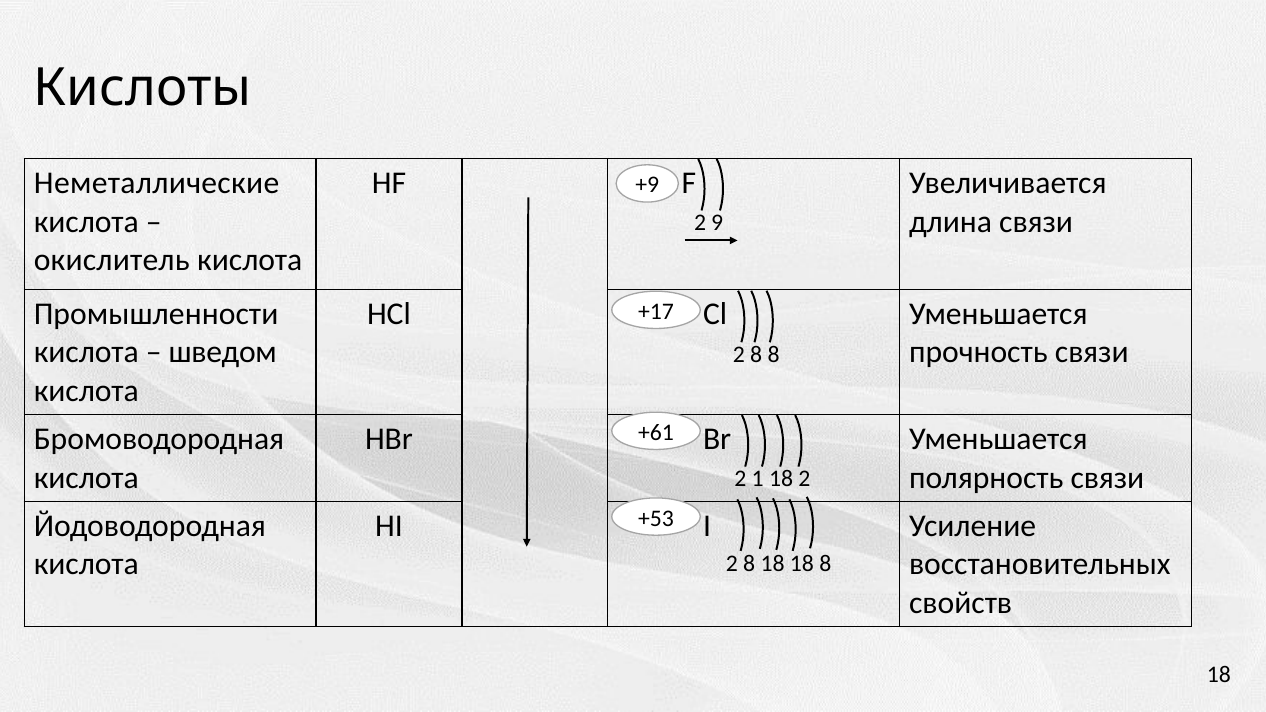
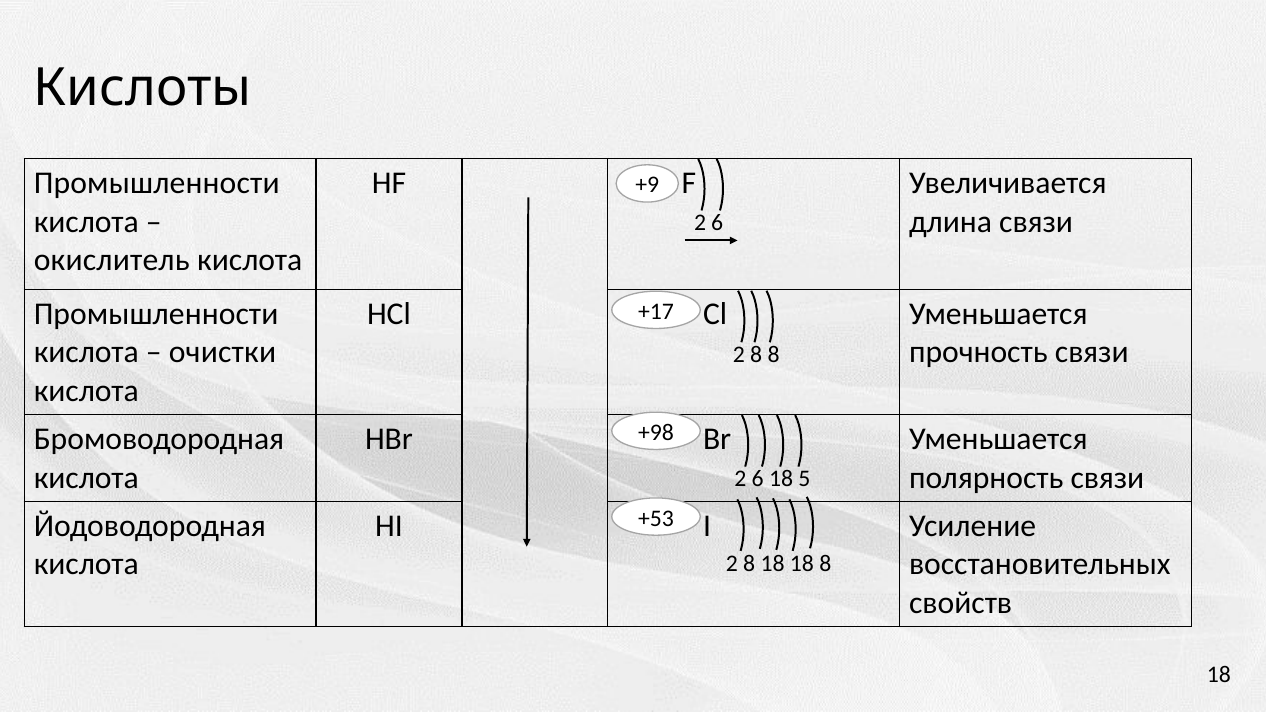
Неметаллические at (157, 183): Неметаллические -> Промышленности
9 at (717, 223): 9 -> 6
шведом: шведом -> очистки
+61: +61 -> +98
1 at (758, 479): 1 -> 6
18 2: 2 -> 5
